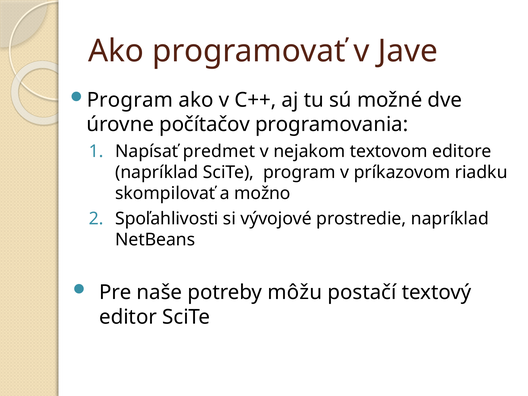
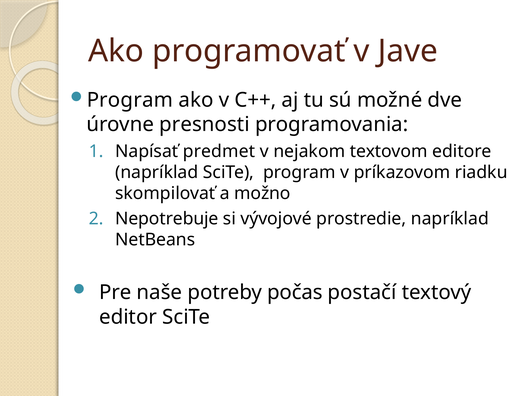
počítačov: počítačov -> presnosti
Spoľahlivosti: Spoľahlivosti -> Nepotrebuje
môžu: môžu -> počas
